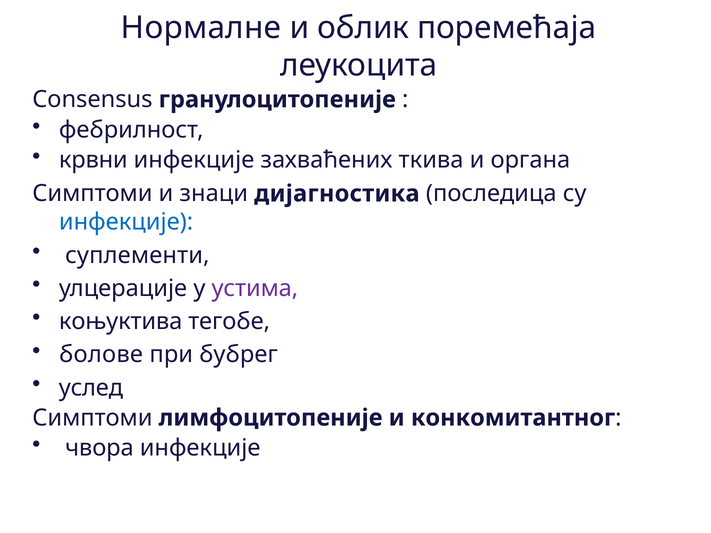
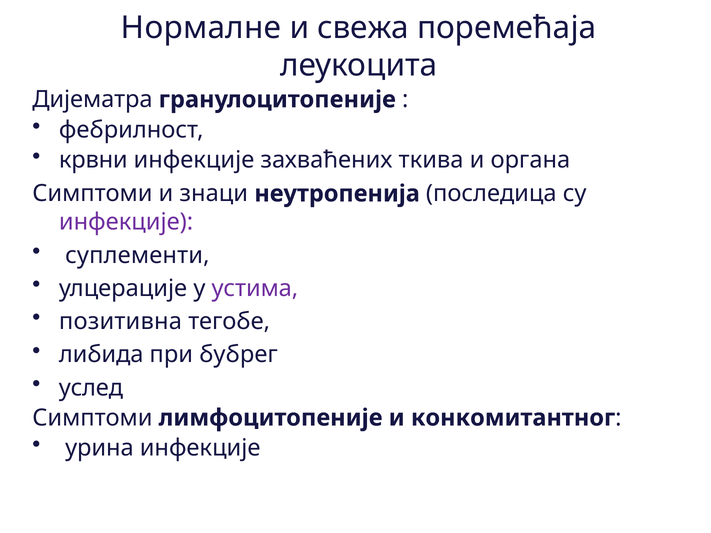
облик: облик -> свежа
Consensus: Consensus -> Дијематра
дијагностика: дијагностика -> неутропенија
инфекције at (126, 222) colour: blue -> purple
коњуктива: коњуктива -> позитивна
болове: болове -> либида
чвора: чвора -> урина
